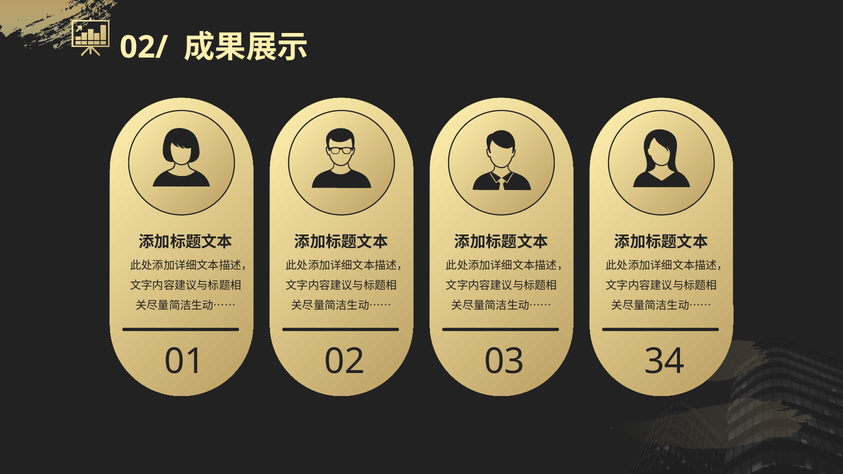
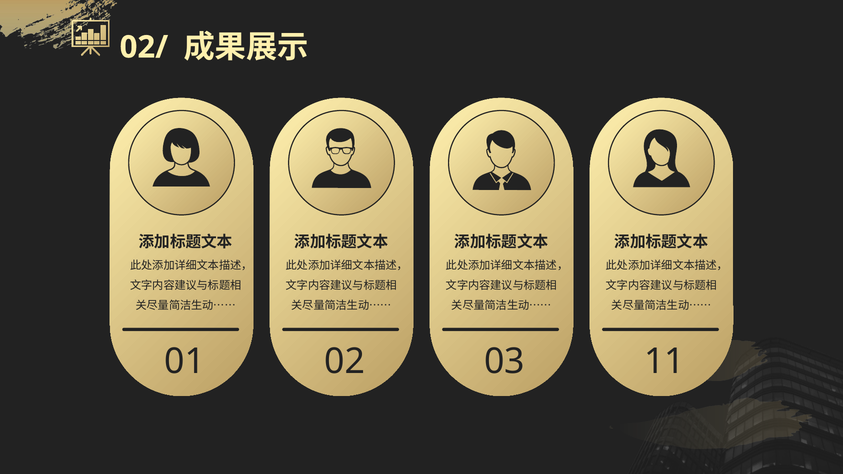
34: 34 -> 11
